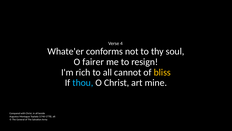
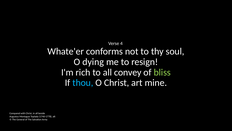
fairer: fairer -> dying
cannot: cannot -> convey
bliss colour: yellow -> light green
